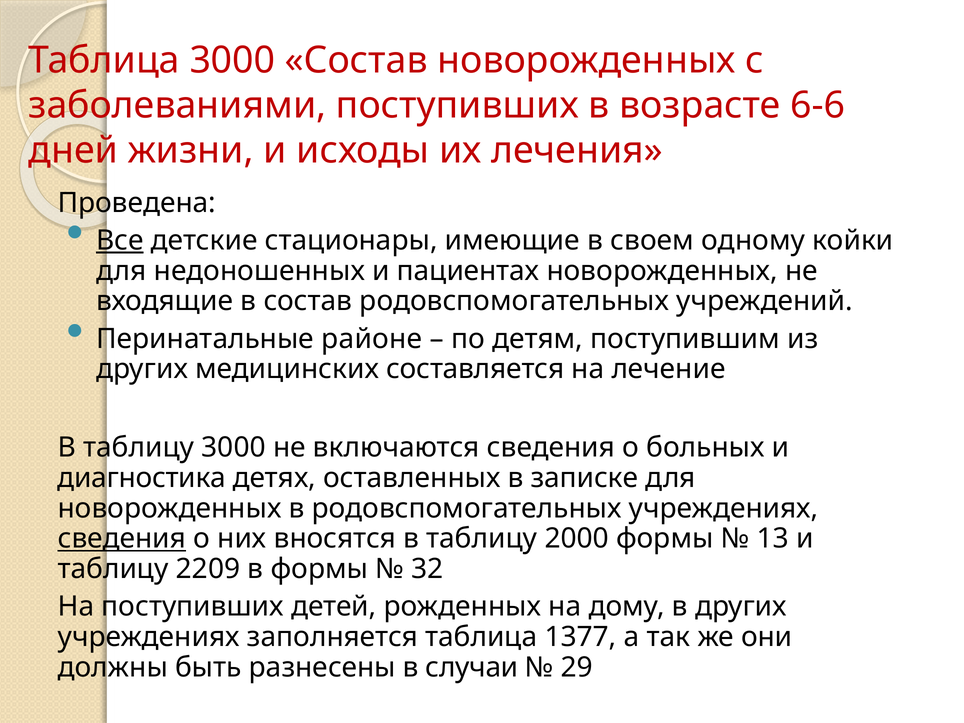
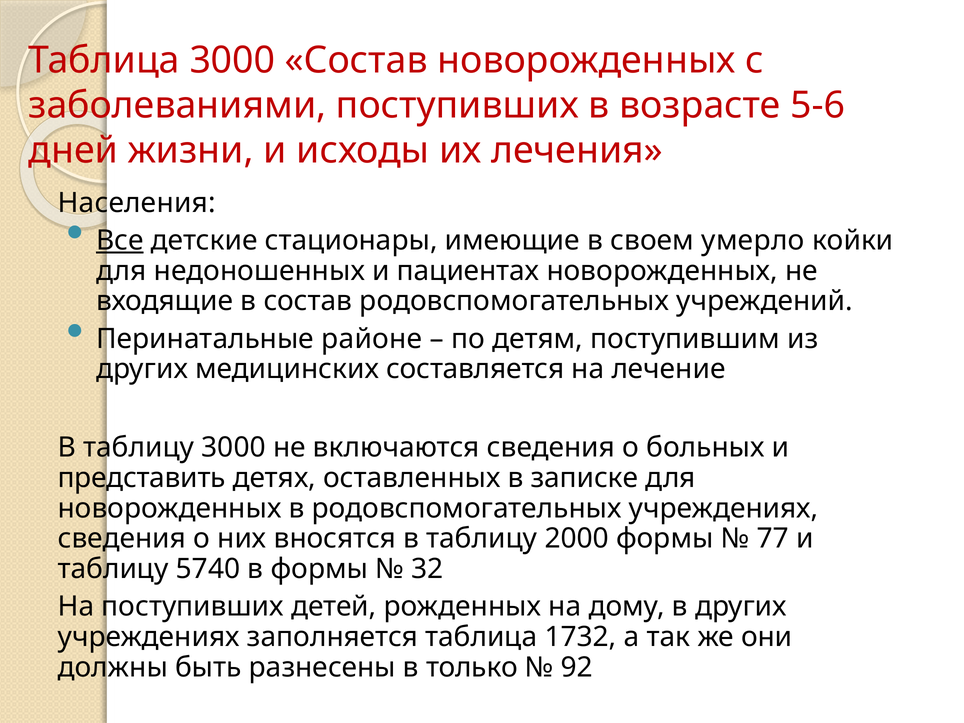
6-6: 6-6 -> 5-6
Проведена: Проведена -> Населения
одному: одному -> умерло
диагностика: диагностика -> представить
сведения at (122, 539) underline: present -> none
13: 13 -> 77
2209: 2209 -> 5740
1377: 1377 -> 1732
случаи: случаи -> только
29: 29 -> 92
